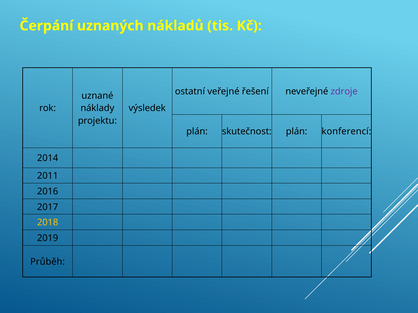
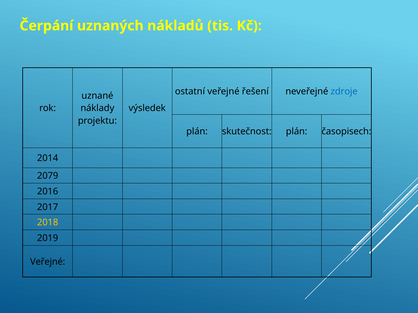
zdroje colour: purple -> blue
konferencí: konferencí -> časopisech
2011: 2011 -> 2079
Průběh at (48, 262): Průběh -> Veřejné
